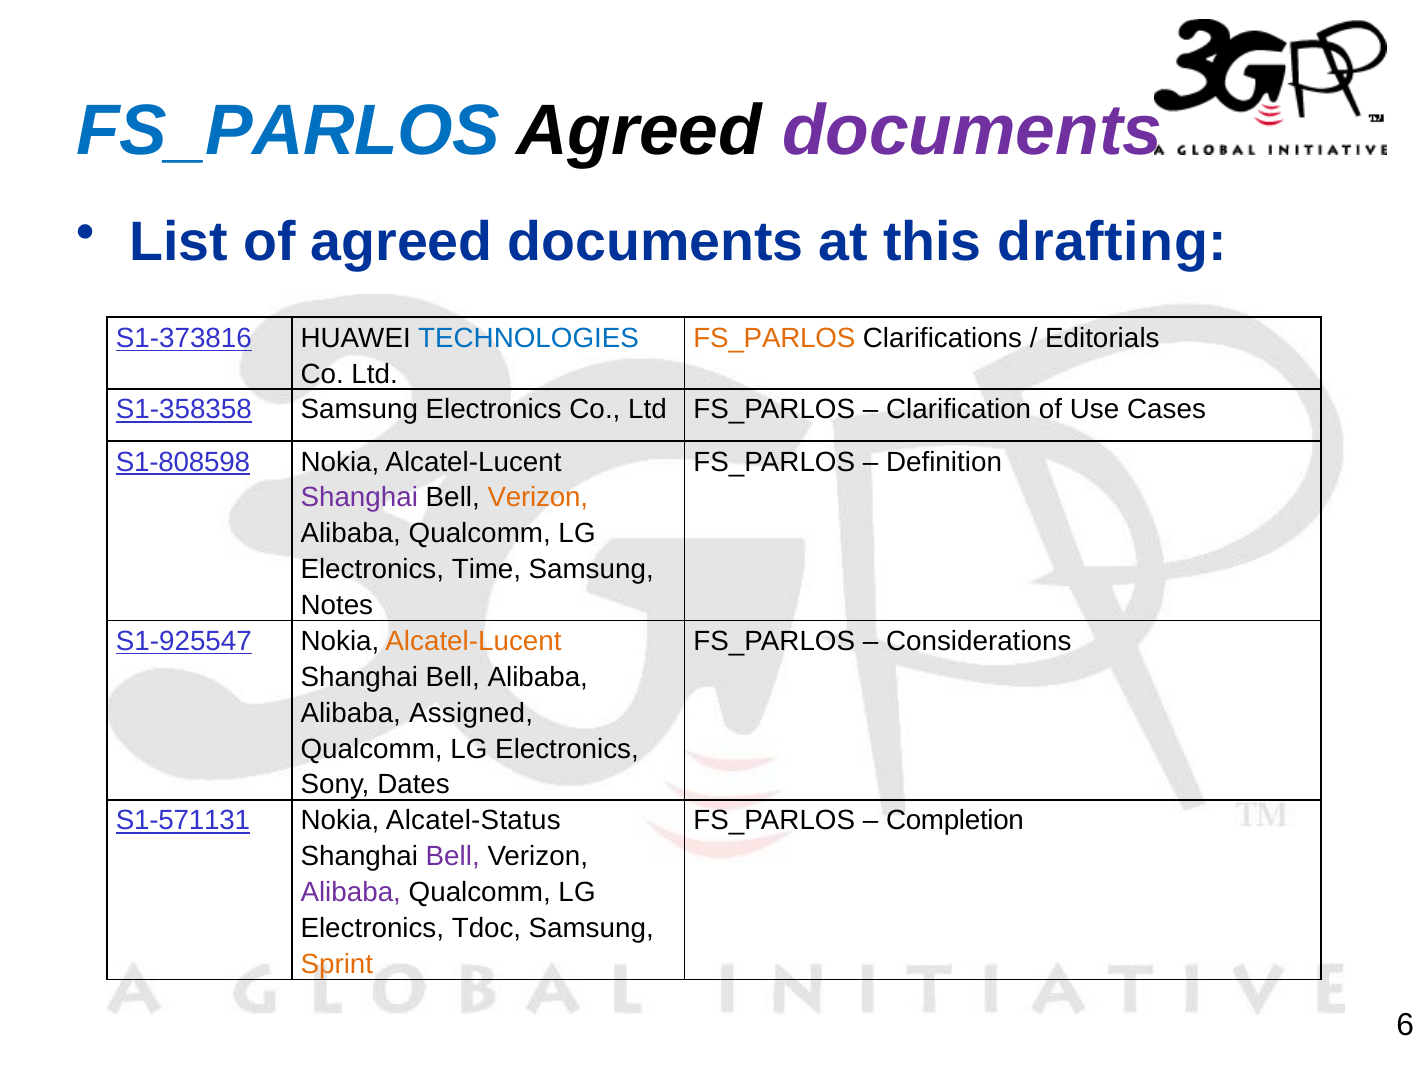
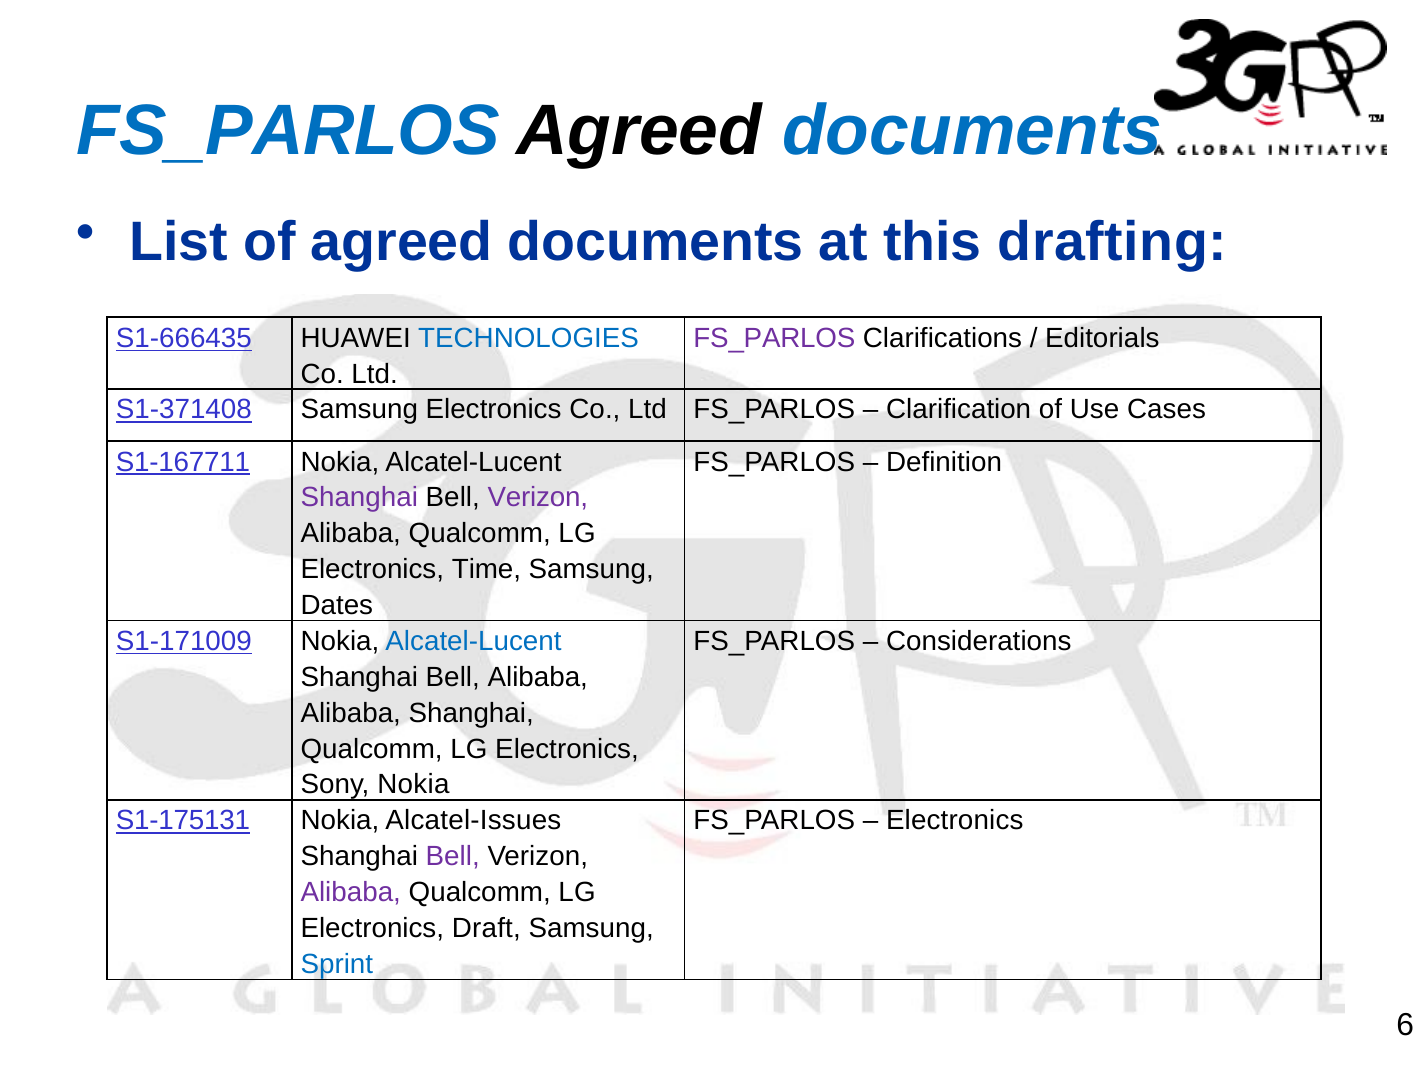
documents at (972, 131) colour: purple -> blue
S1-373816: S1-373816 -> S1-666435
FS_PARLOS at (774, 338) colour: orange -> purple
S1-358358: S1-358358 -> S1-371408
S1-808598: S1-808598 -> S1-167711
Verizon at (538, 498) colour: orange -> purple
Notes: Notes -> Dates
S1-925547: S1-925547 -> S1-171009
Alcatel-Lucent at (474, 641) colour: orange -> blue
Alibaba Assigned: Assigned -> Shanghai
Sony Dates: Dates -> Nokia
S1-571131: S1-571131 -> S1-175131
Alcatel-Status: Alcatel-Status -> Alcatel-Issues
Completion at (955, 821): Completion -> Electronics
Tdoc: Tdoc -> Draft
Sprint colour: orange -> blue
